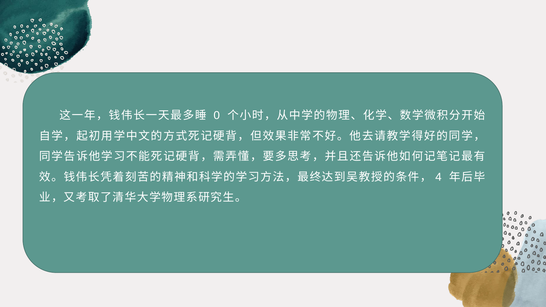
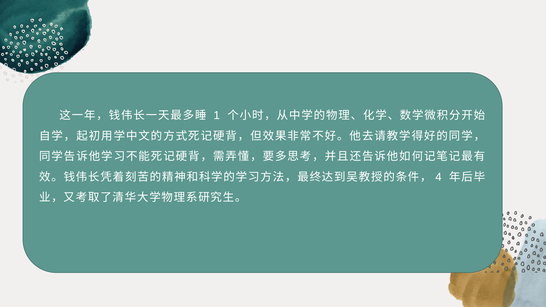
0: 0 -> 1
